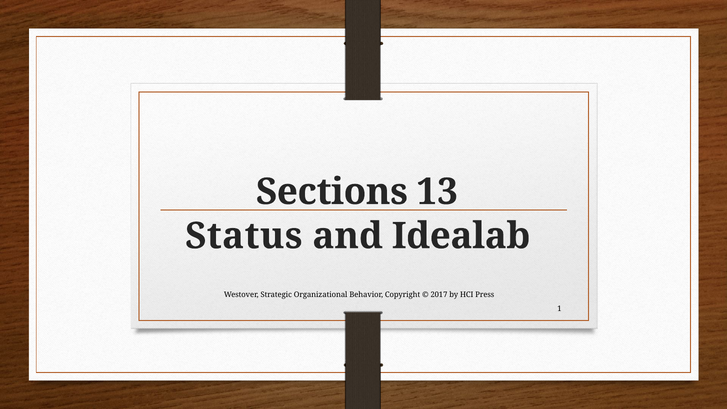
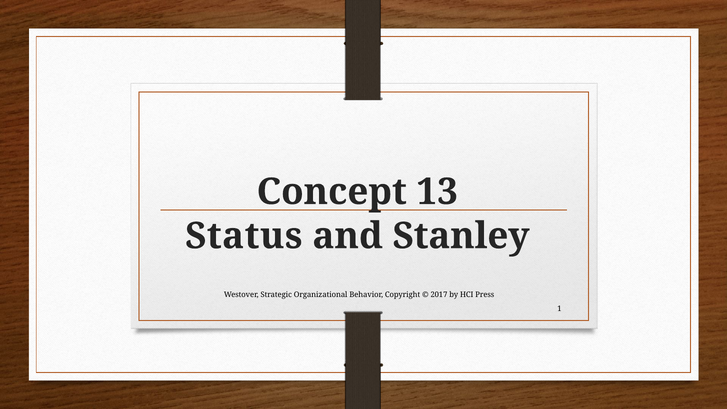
Sections: Sections -> Concept
Idealab: Idealab -> Stanley
